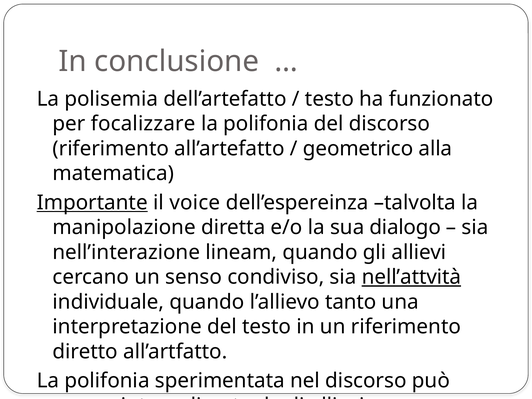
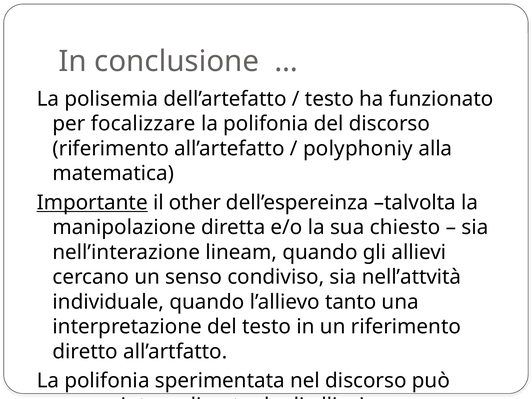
geometrico: geometrico -> polyphoniy
voice: voice -> other
dialogo: dialogo -> chiesto
nell’attvità underline: present -> none
